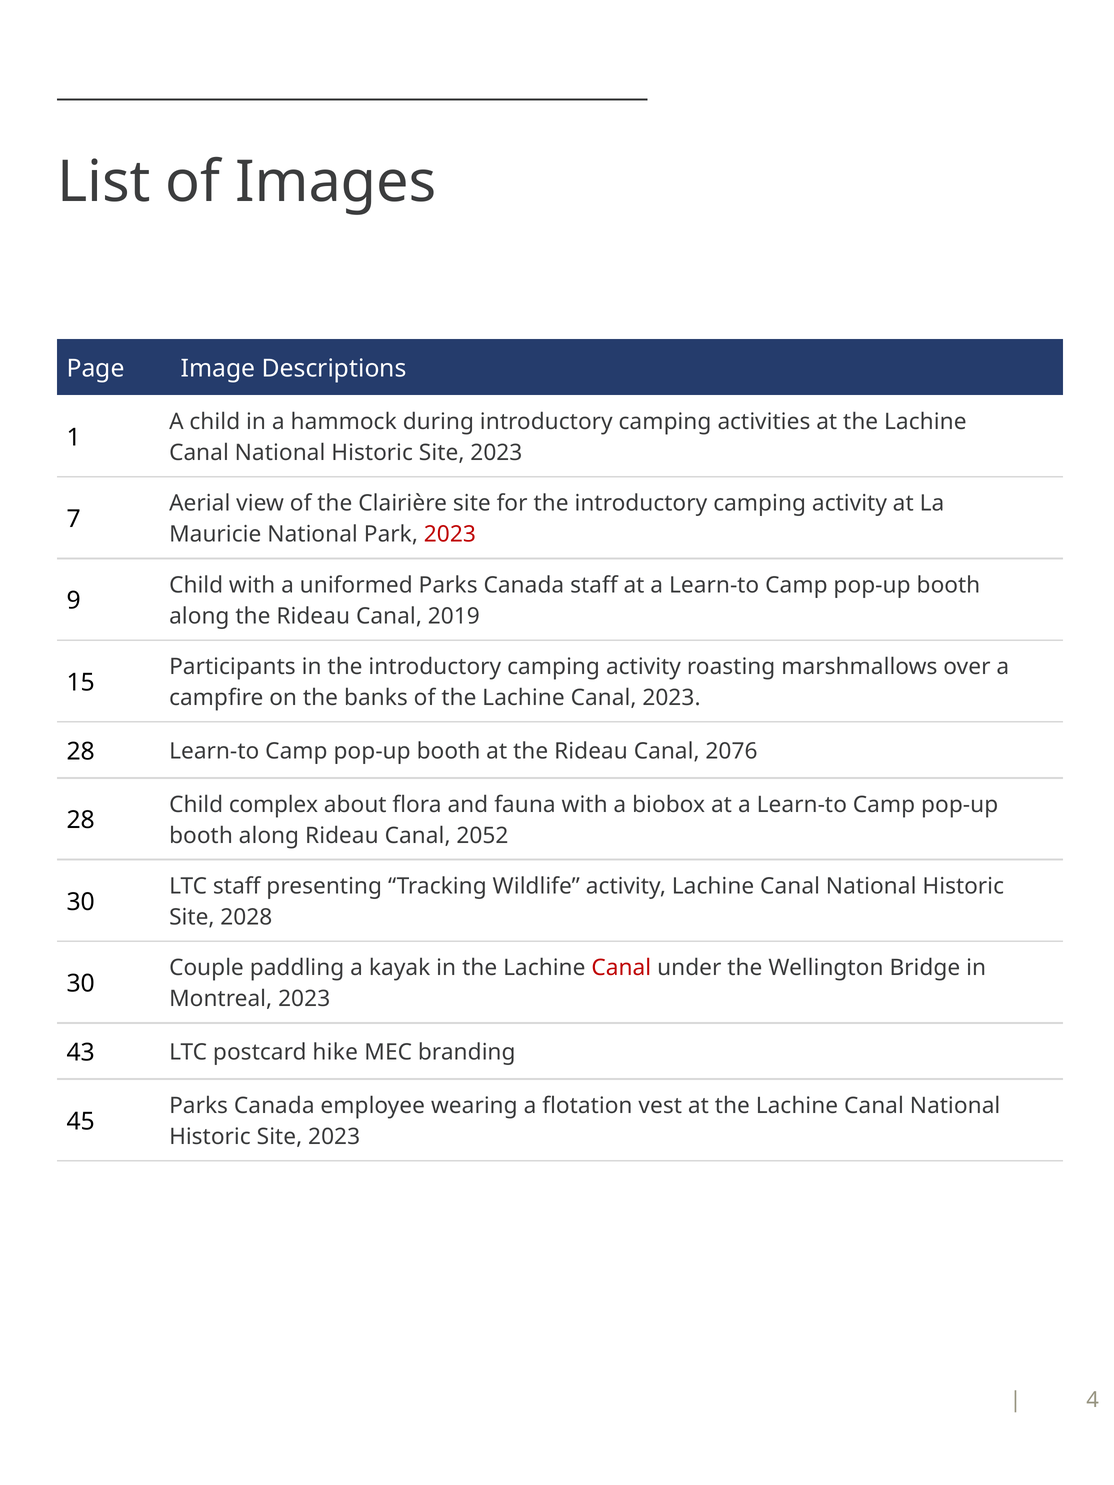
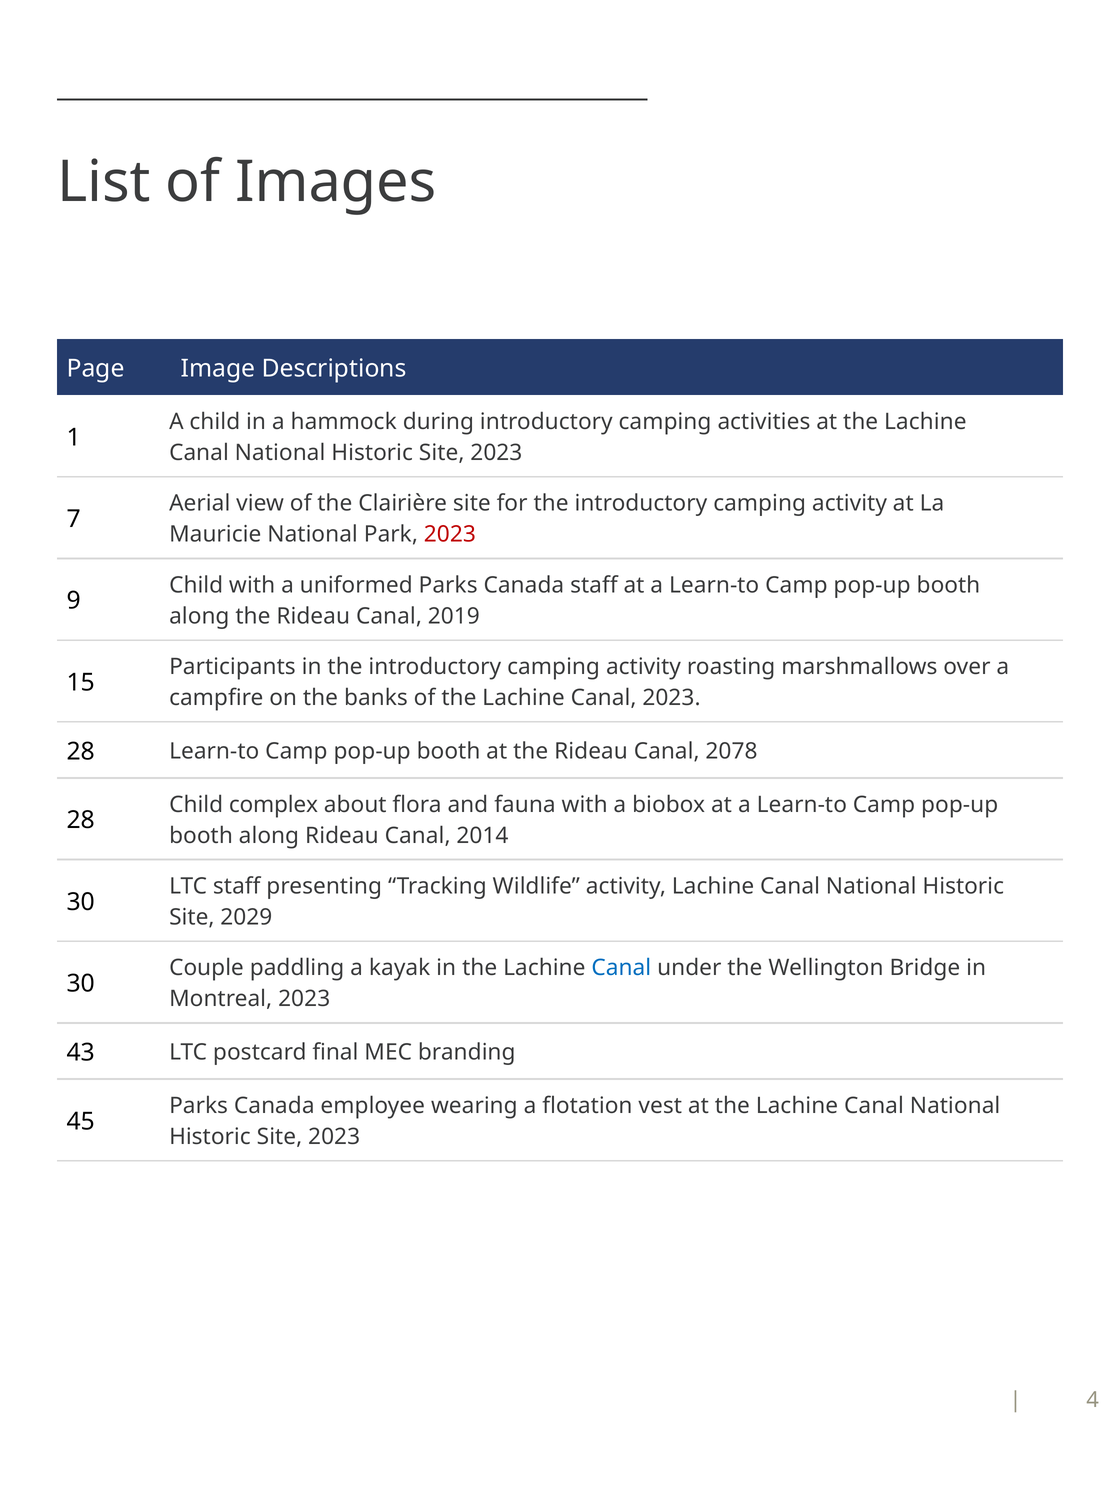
2076: 2076 -> 2078
2052: 2052 -> 2014
2028: 2028 -> 2029
Canal at (621, 968) colour: red -> blue
hike: hike -> final
